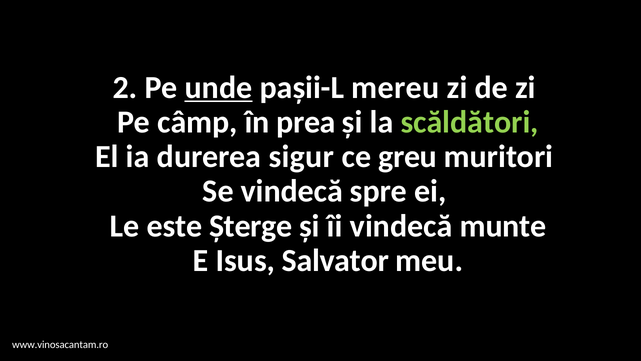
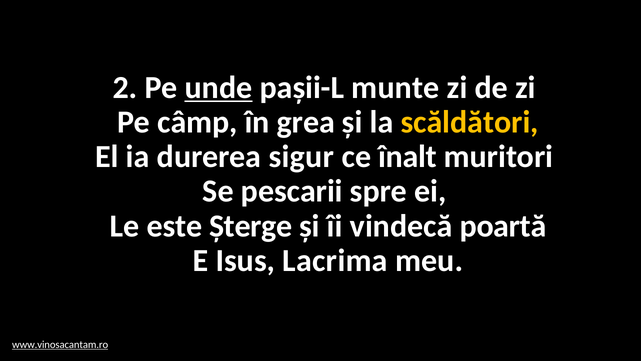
mereu: mereu -> munte
prea: prea -> grea
scăldători colour: light green -> yellow
greu: greu -> înalt
Se vindecă: vindecă -> pescarii
munte: munte -> poartă
Salvator: Salvator -> Lacrima
www.vinosacantam.ro underline: none -> present
